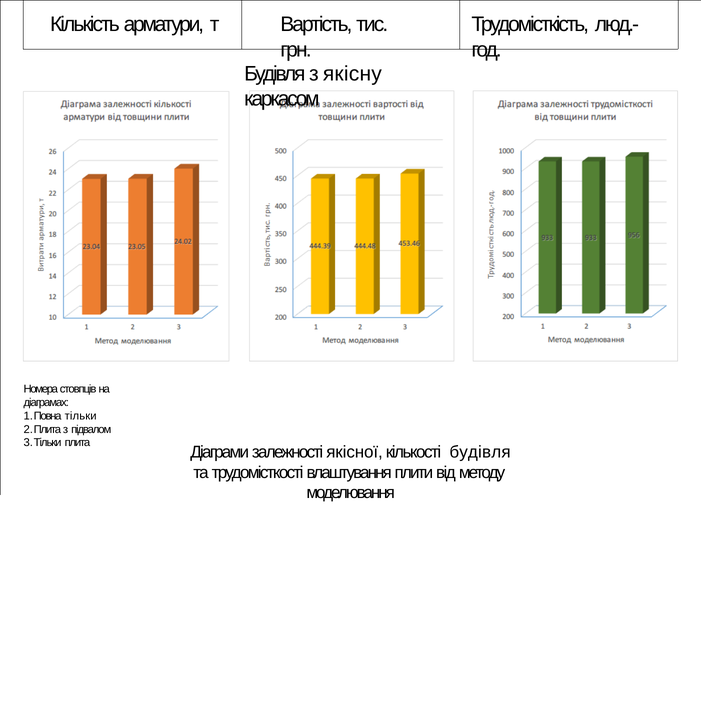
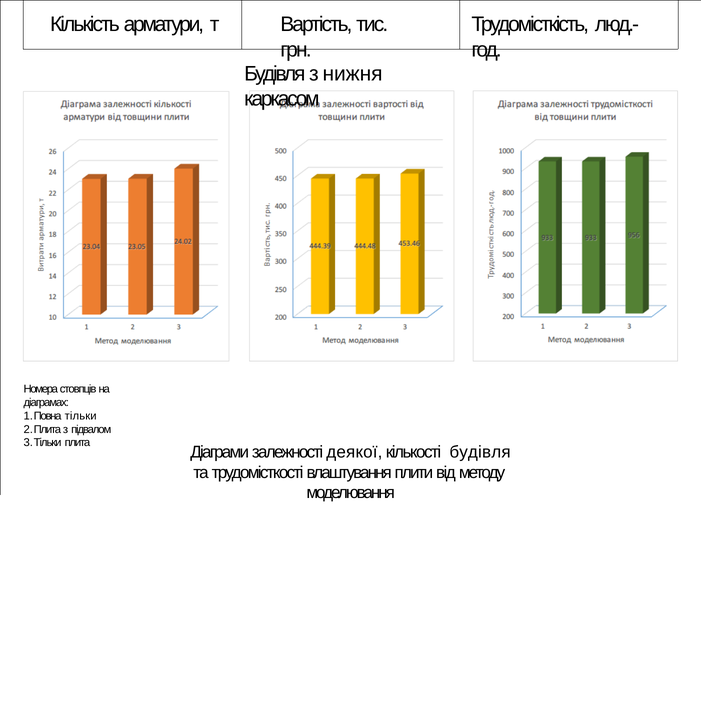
якісну: якісну -> нижня
якісної: якісної -> деякої
